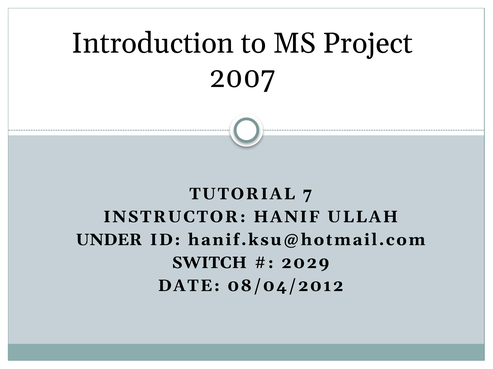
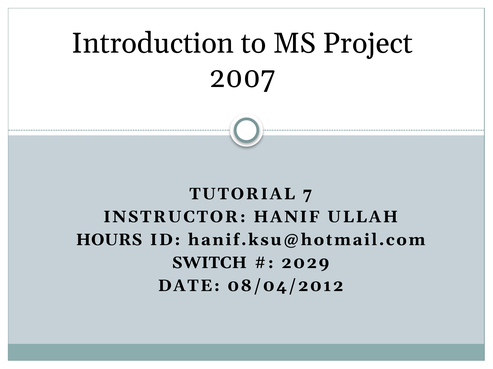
UNDER: UNDER -> HOURS
